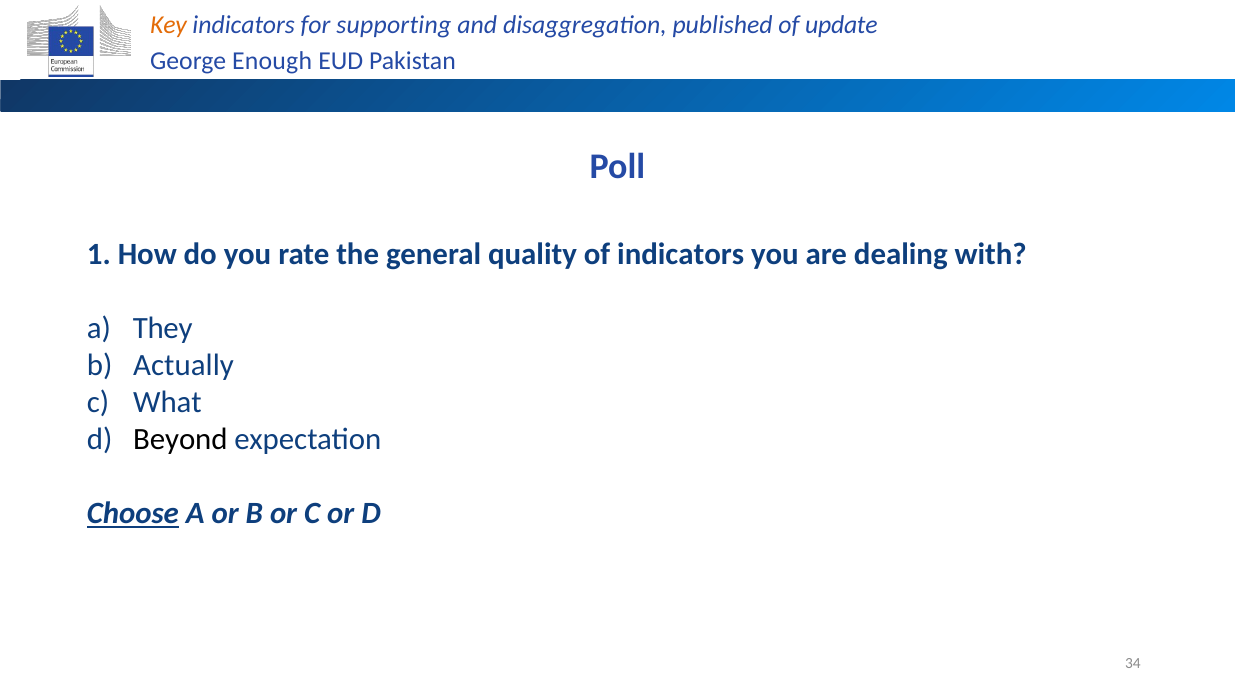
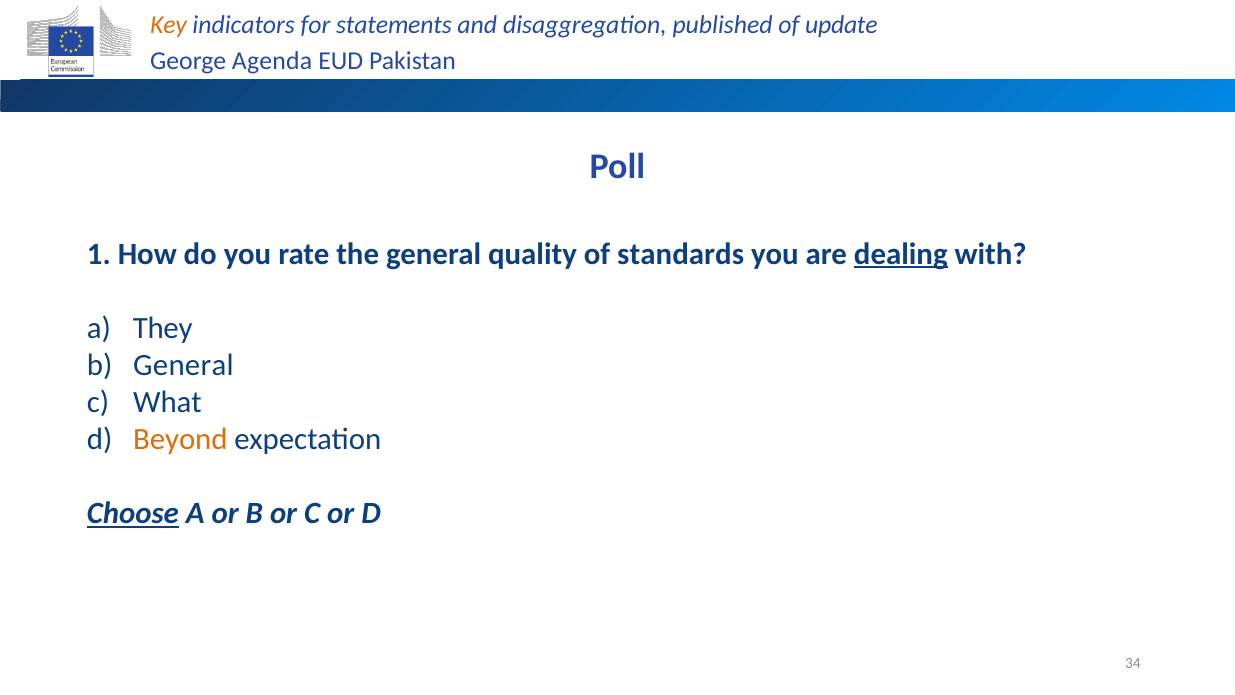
supporting: supporting -> statements
Enough: Enough -> Agenda
of indicators: indicators -> standards
dealing underline: none -> present
b Actually: Actually -> General
Beyond colour: black -> orange
